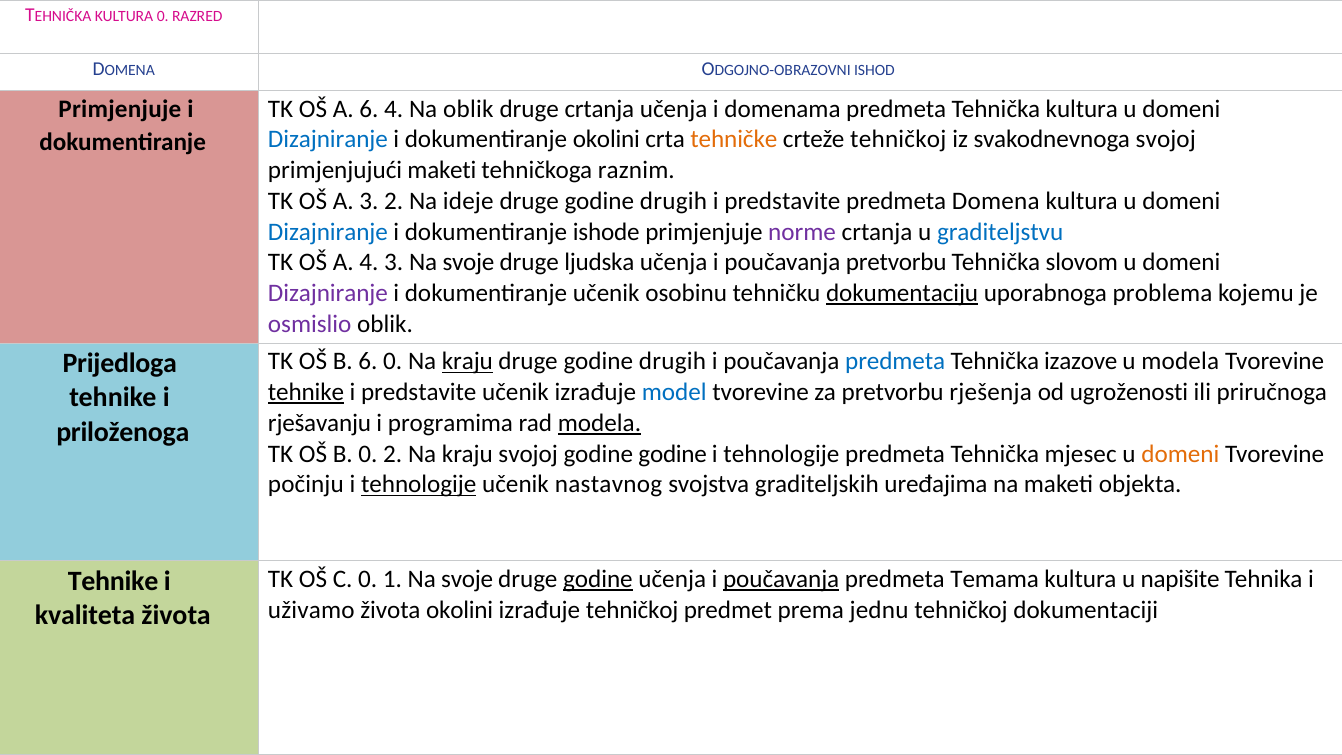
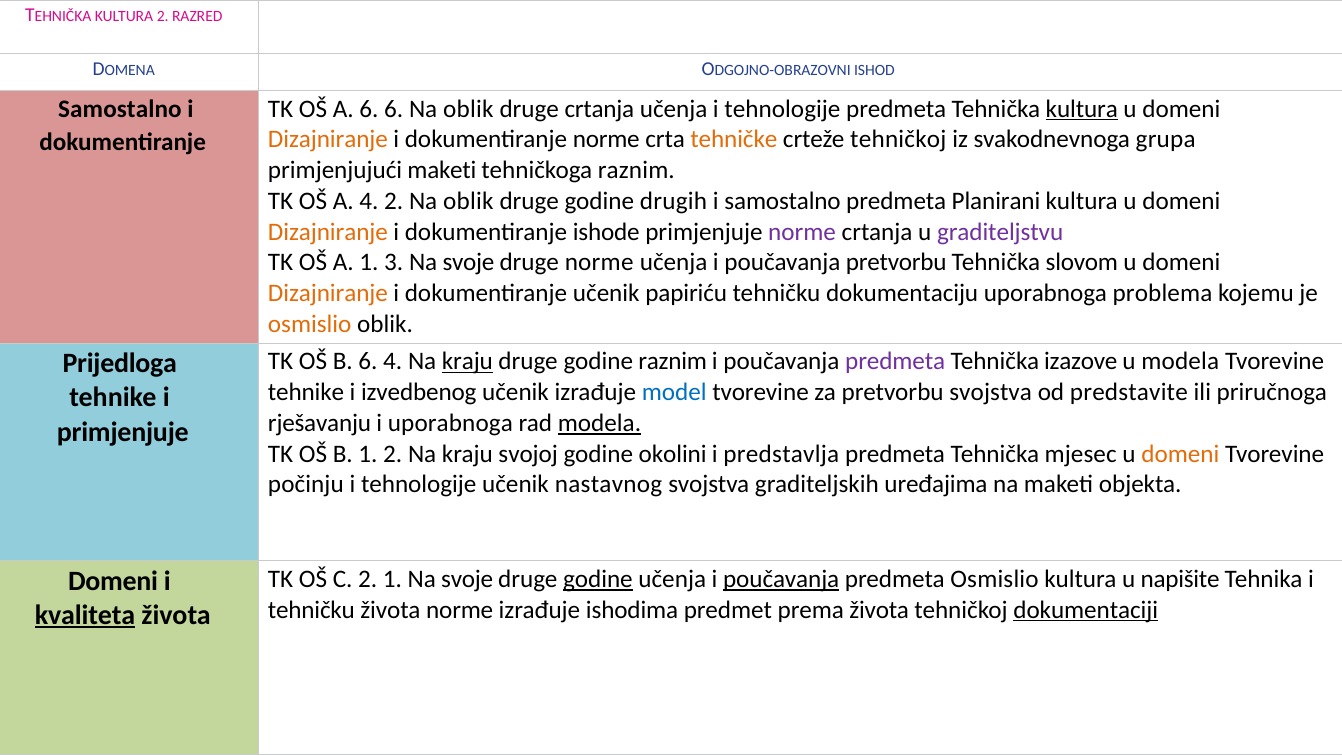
KULTURA 0: 0 -> 2
Primjenjuje at (120, 109): Primjenjuje -> Samostalno
6 4: 4 -> 6
učenja i domenama: domenama -> tehnologije
kultura at (1082, 109) underline: none -> present
Dizajniranje at (328, 140) colour: blue -> orange
dokumentiranje okolini: okolini -> norme
svakodnevnoga svojoj: svojoj -> grupa
A 3: 3 -> 4
2 Na ideje: ideje -> oblik
predstavite at (782, 201): predstavite -> samostalno
Domena: Domena -> Planirani
Dizajniranje at (328, 232) colour: blue -> orange
graditeljstvu colour: blue -> purple
A 4: 4 -> 1
druge ljudska: ljudska -> norme
Dizajniranje at (328, 293) colour: purple -> orange
osobinu: osobinu -> papiriću
dokumentaciju underline: present -> none
osmislio at (310, 324) colour: purple -> orange
6 0: 0 -> 4
drugih at (672, 362): drugih -> raznim
predmeta at (895, 362) colour: blue -> purple
tehnike at (306, 392) underline: present -> none
predstavite at (419, 392): predstavite -> izvedbenog
pretvorbu rješenja: rješenja -> svojstva
ugroženosti: ugroženosti -> predstavite
i programima: programima -> uporabnoga
priloženoga at (123, 432): priloženoga -> primjenjuje
B 0: 0 -> 1
godine godine: godine -> okolini
tehnologije at (781, 454): tehnologije -> predstavlja
tehnologije at (419, 484) underline: present -> none
C 0: 0 -> 2
predmeta Temama: Temama -> Osmislio
Tehnike at (113, 581): Tehnike -> Domeni
uživamo at (311, 610): uživamo -> tehničku
života okolini: okolini -> norme
izrađuje tehničkoj: tehničkoj -> ishodima
prema jednu: jednu -> života
dokumentaciji underline: none -> present
kvaliteta underline: none -> present
